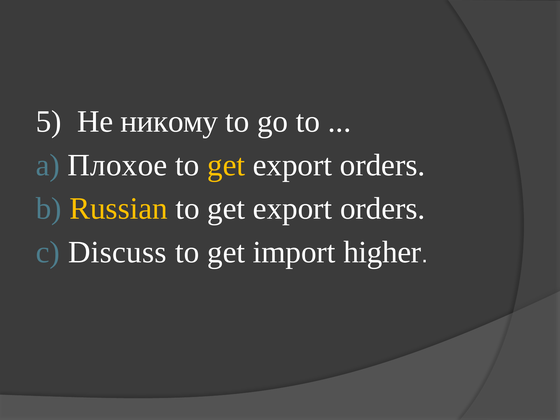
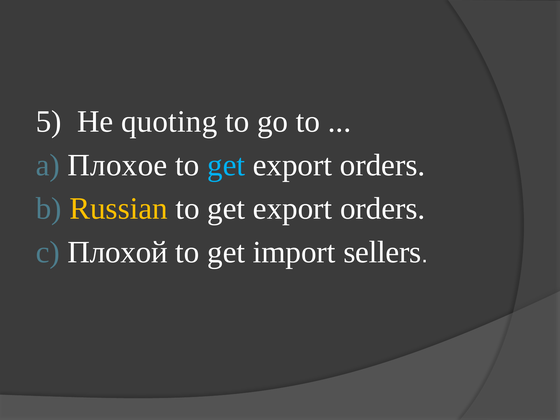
никому: никому -> quoting
get at (226, 165) colour: yellow -> light blue
Discuss: Discuss -> Плохой
higher: higher -> sellers
